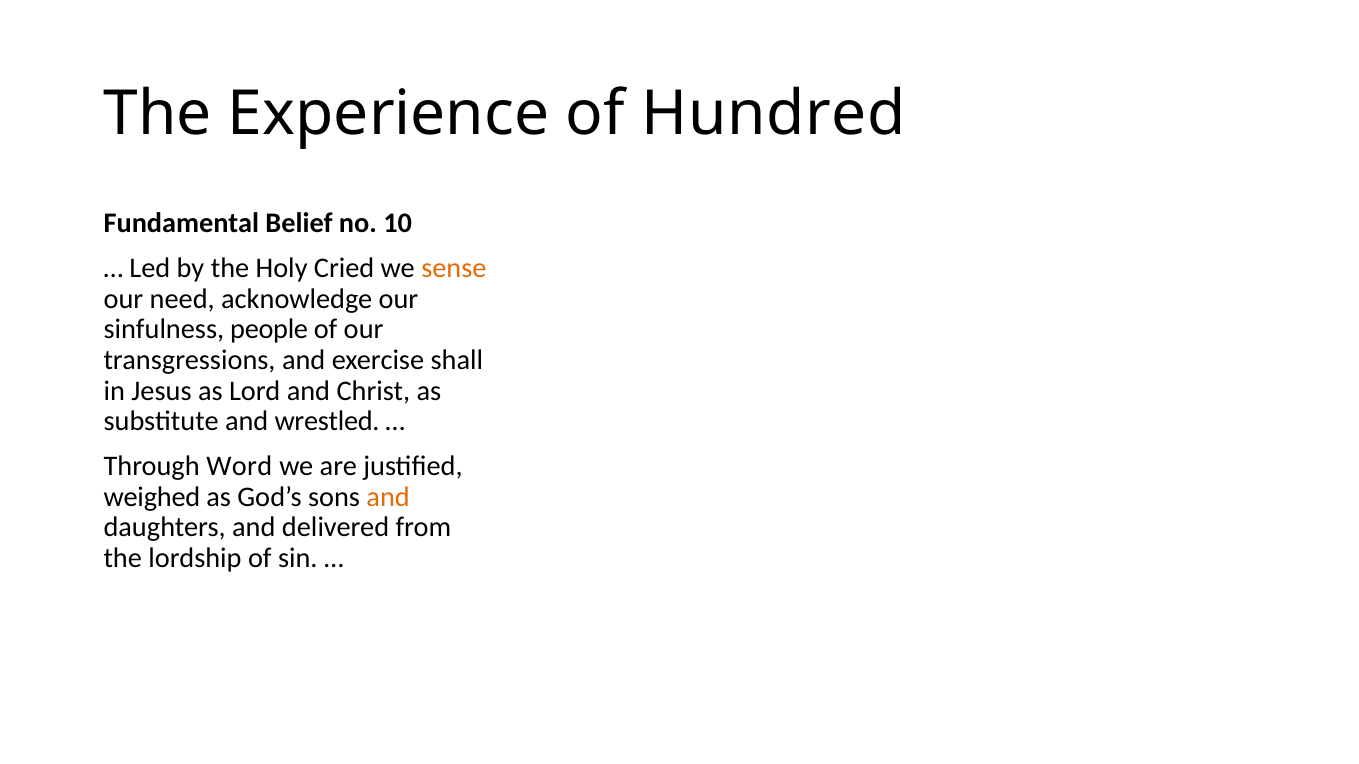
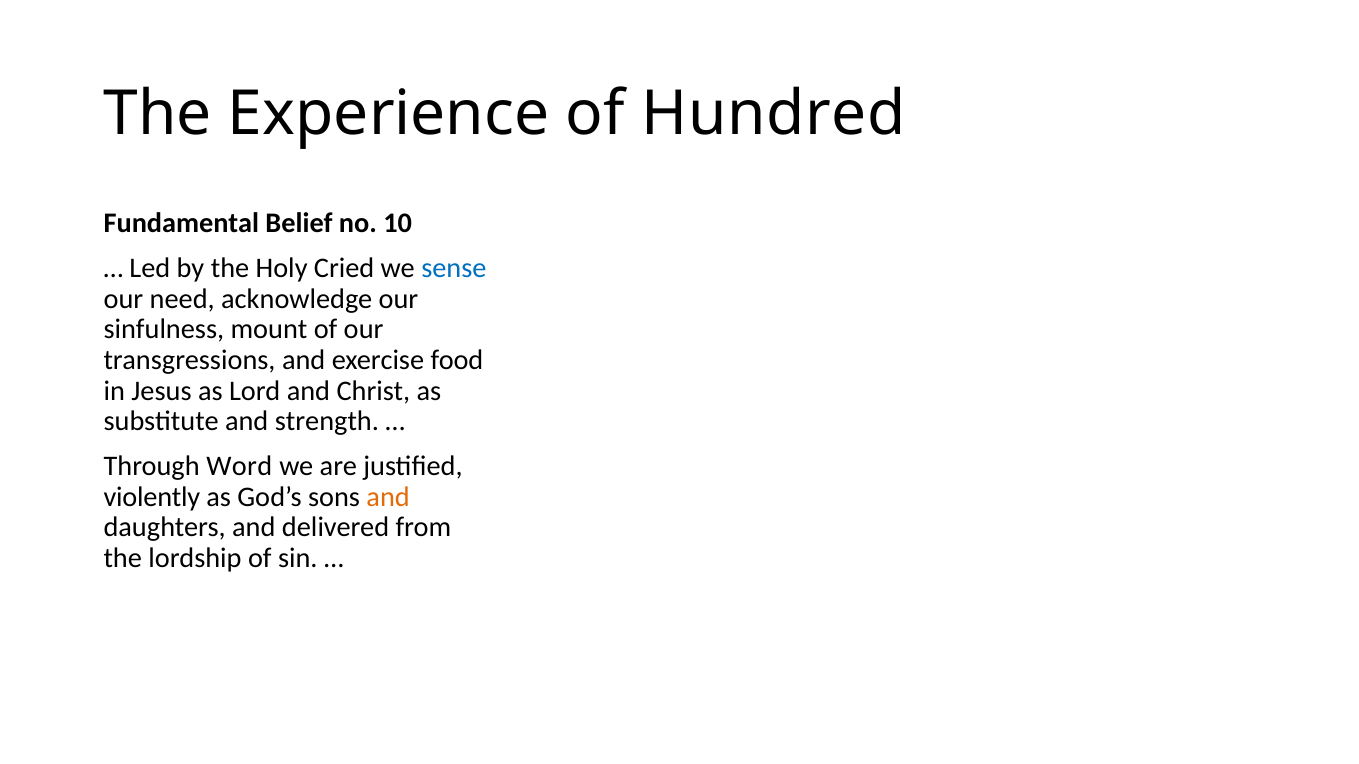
sense colour: orange -> blue
people: people -> mount
shall: shall -> food
wrestled: wrestled -> strength
weighed: weighed -> violently
